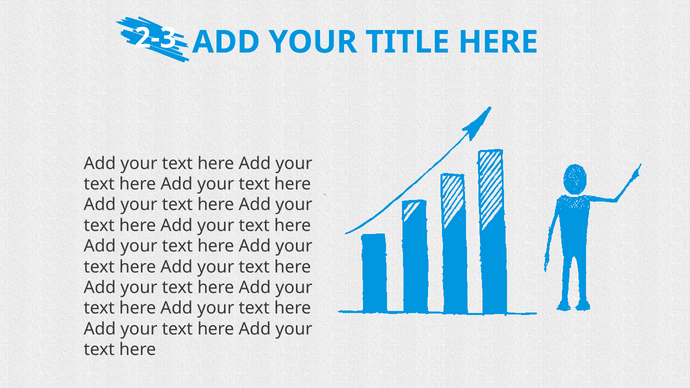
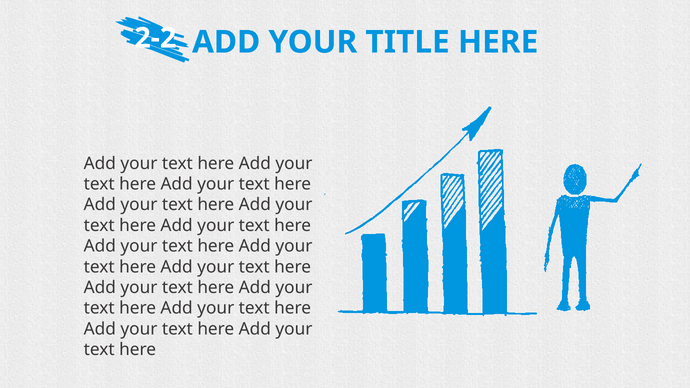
2-3: 2-3 -> 2-2
